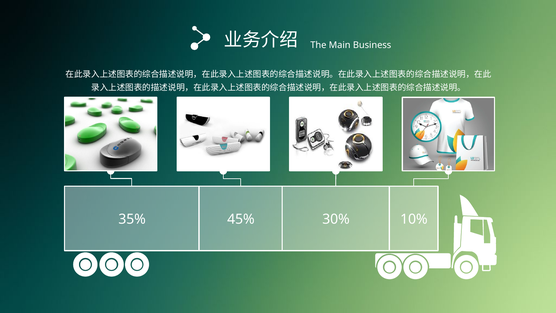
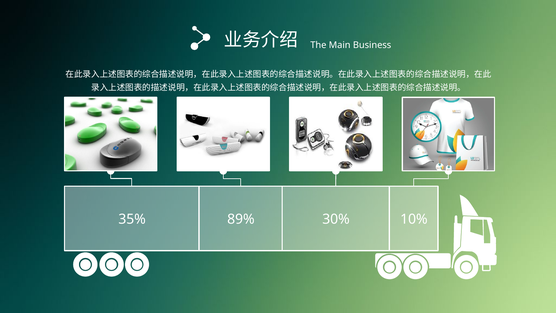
45%: 45% -> 89%
